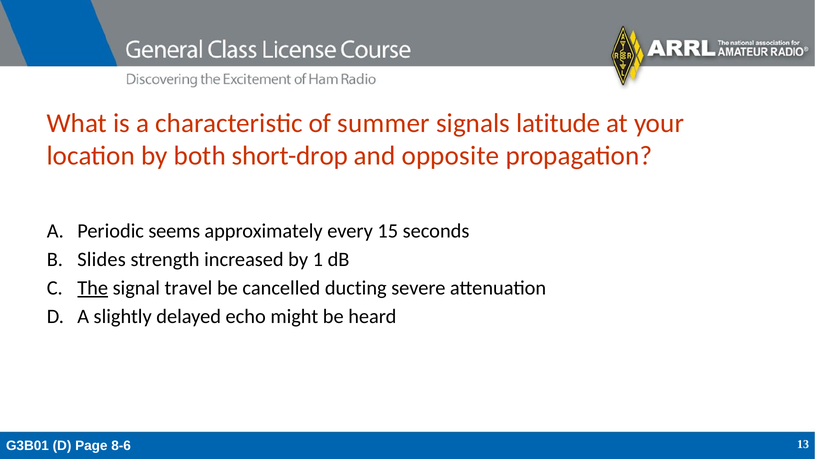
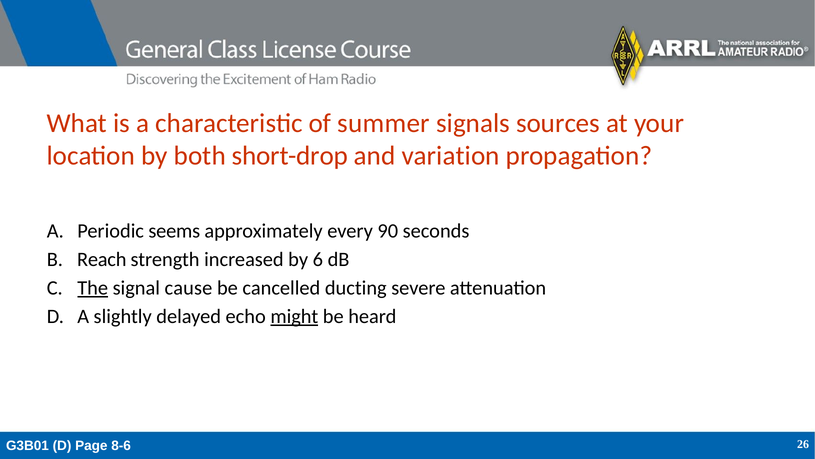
latitude: latitude -> sources
opposite: opposite -> variation
15: 15 -> 90
Slides: Slides -> Reach
1: 1 -> 6
travel: travel -> cause
might underline: none -> present
13: 13 -> 26
